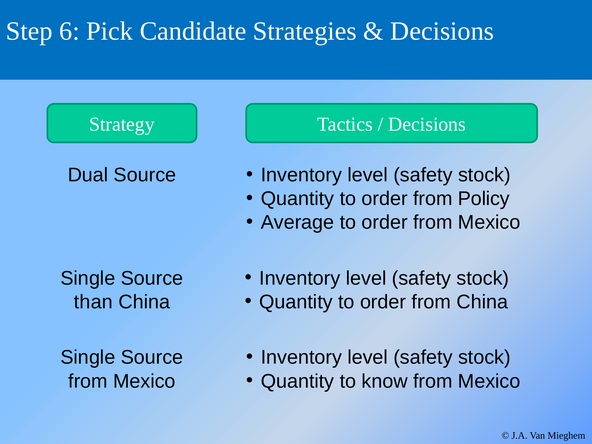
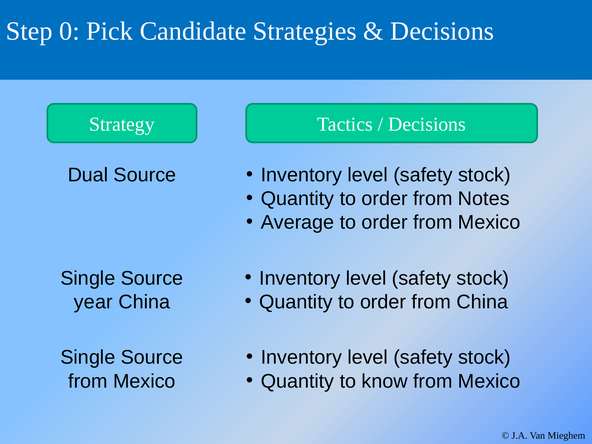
6: 6 -> 0
Policy: Policy -> Notes
than: than -> year
